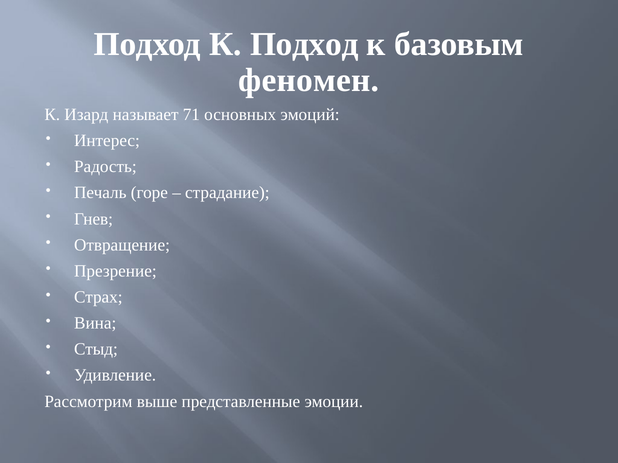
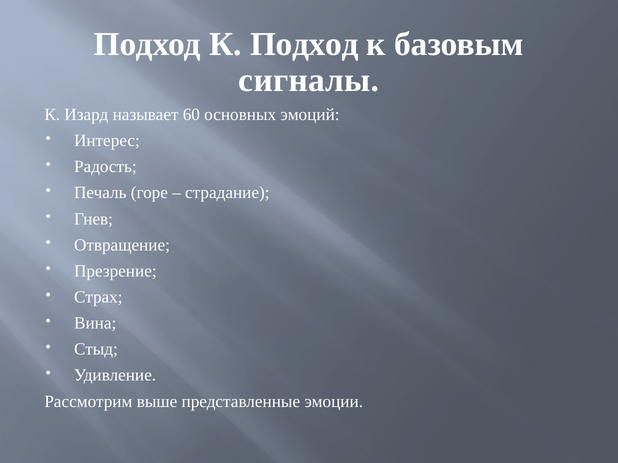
феномен: феномен -> сигналы
71: 71 -> 60
